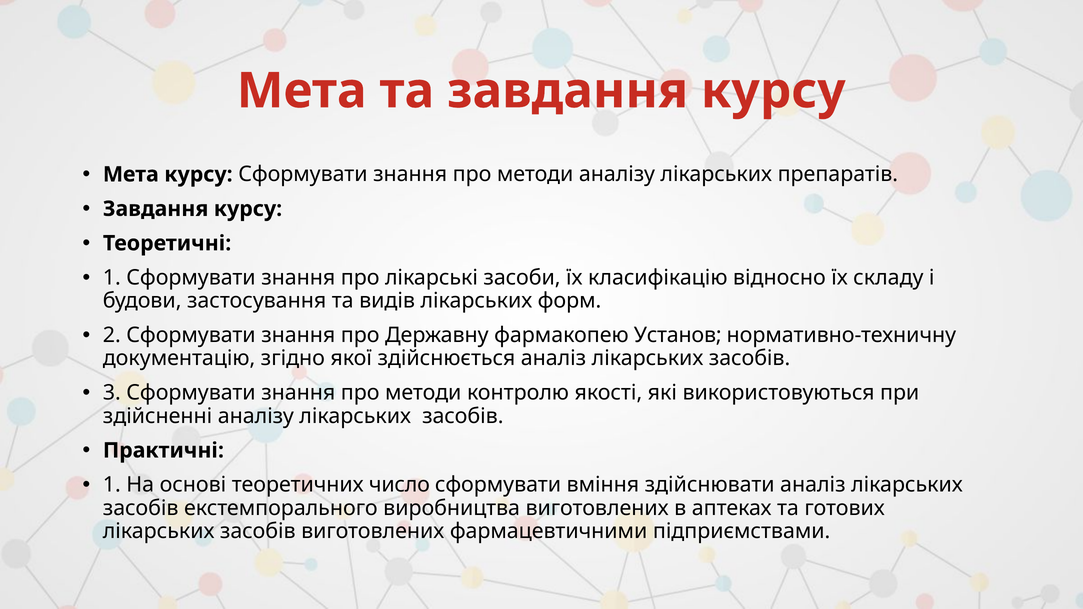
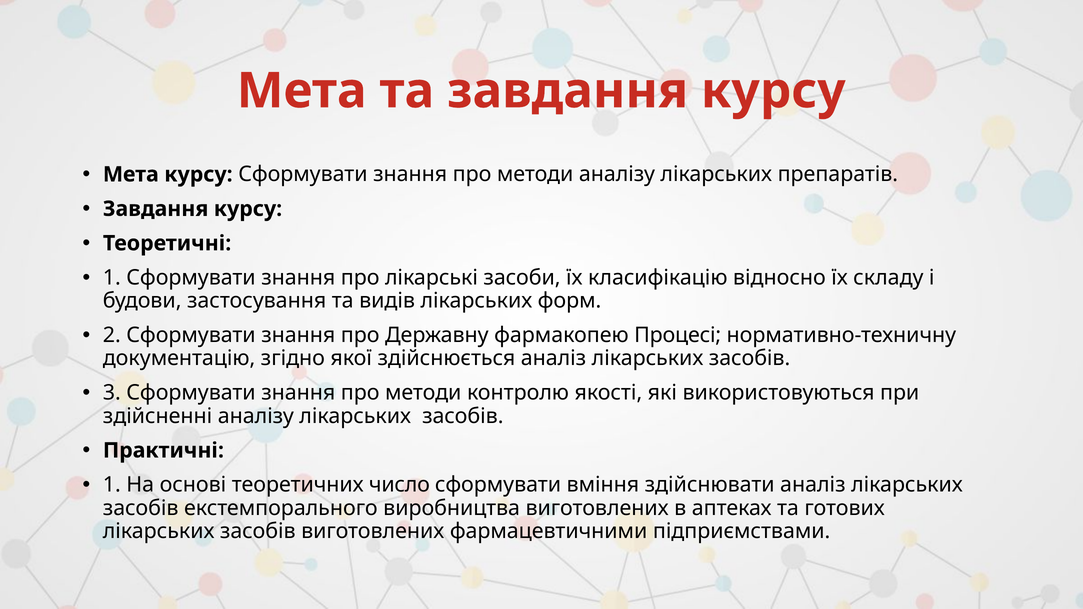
Установ: Установ -> Процесі
